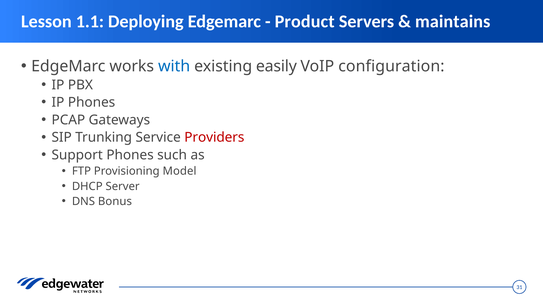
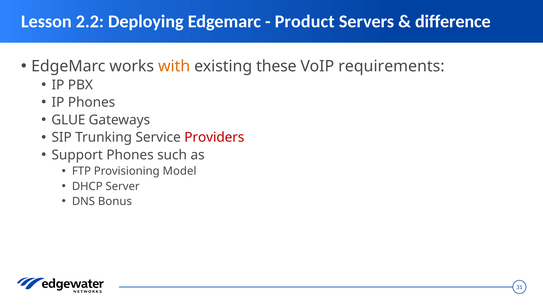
1.1: 1.1 -> 2.2
maintains: maintains -> difference
with colour: blue -> orange
easily: easily -> these
configuration: configuration -> requirements
PCAP: PCAP -> GLUE
